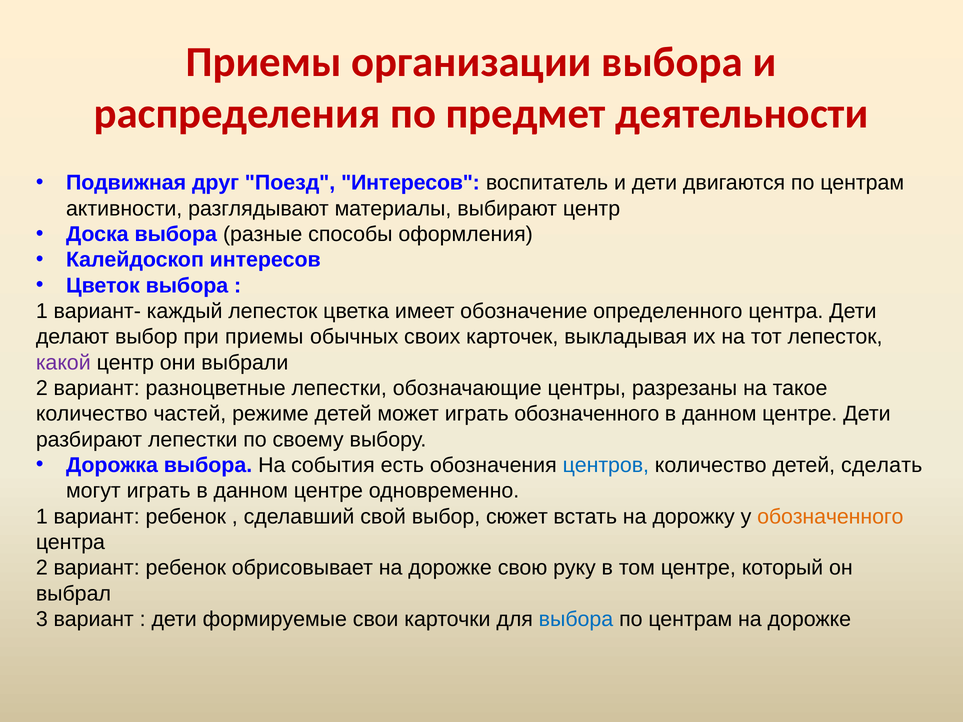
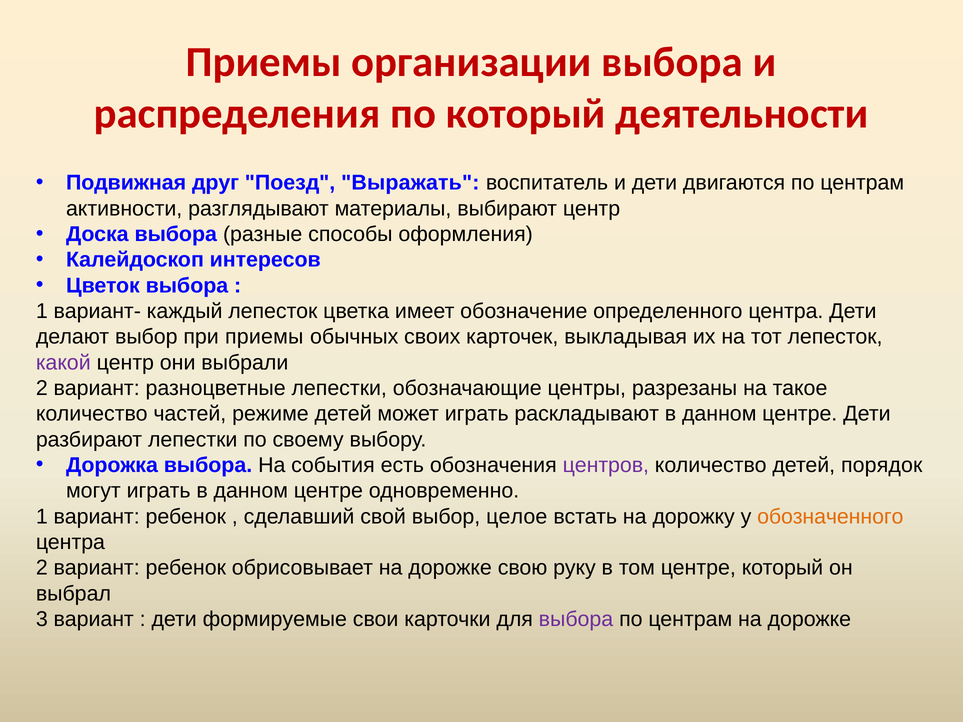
по предмет: предмет -> который
Поезд Интересов: Интересов -> Выражать
играть обозначенного: обозначенного -> раскладывают
центров colour: blue -> purple
сделать: сделать -> порядок
сюжет: сюжет -> целое
выбора at (576, 619) colour: blue -> purple
